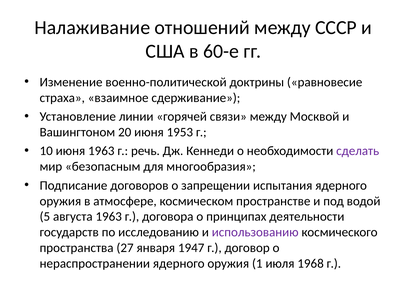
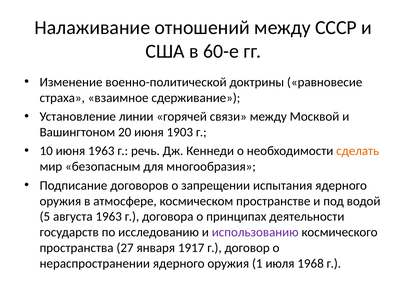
1953: 1953 -> 1903
сделать colour: purple -> orange
1947: 1947 -> 1917
